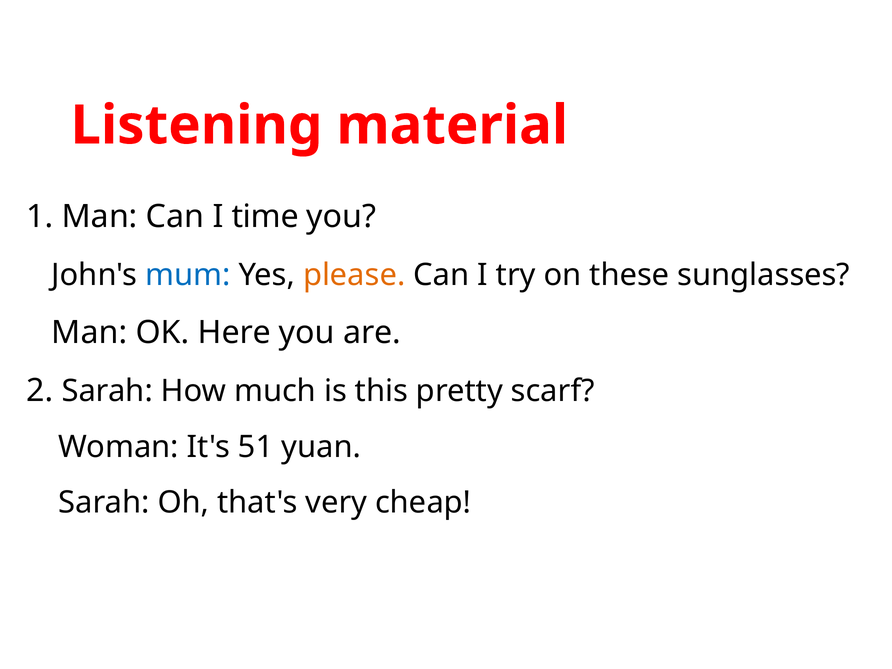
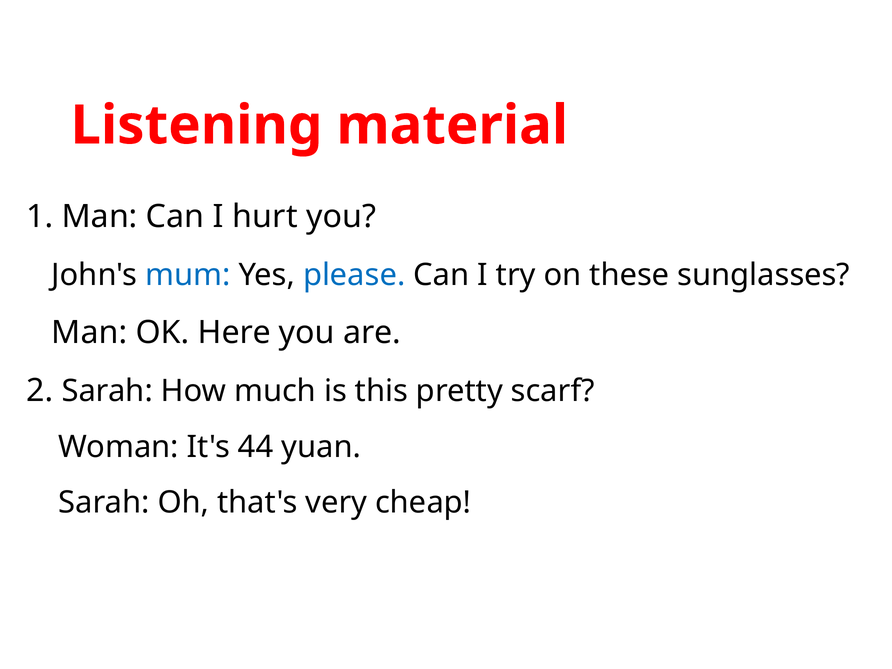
time: time -> hurt
please colour: orange -> blue
51: 51 -> 44
